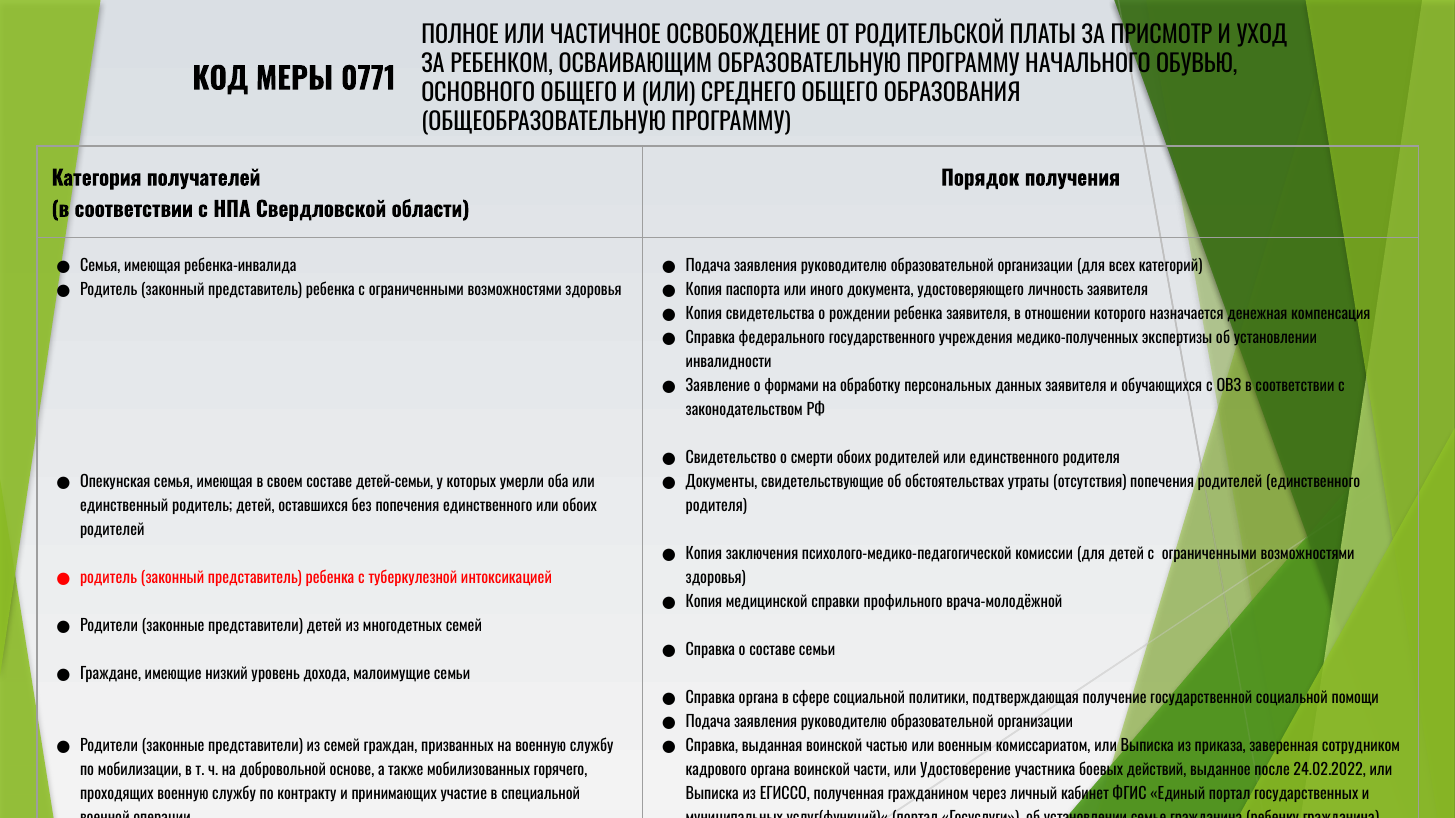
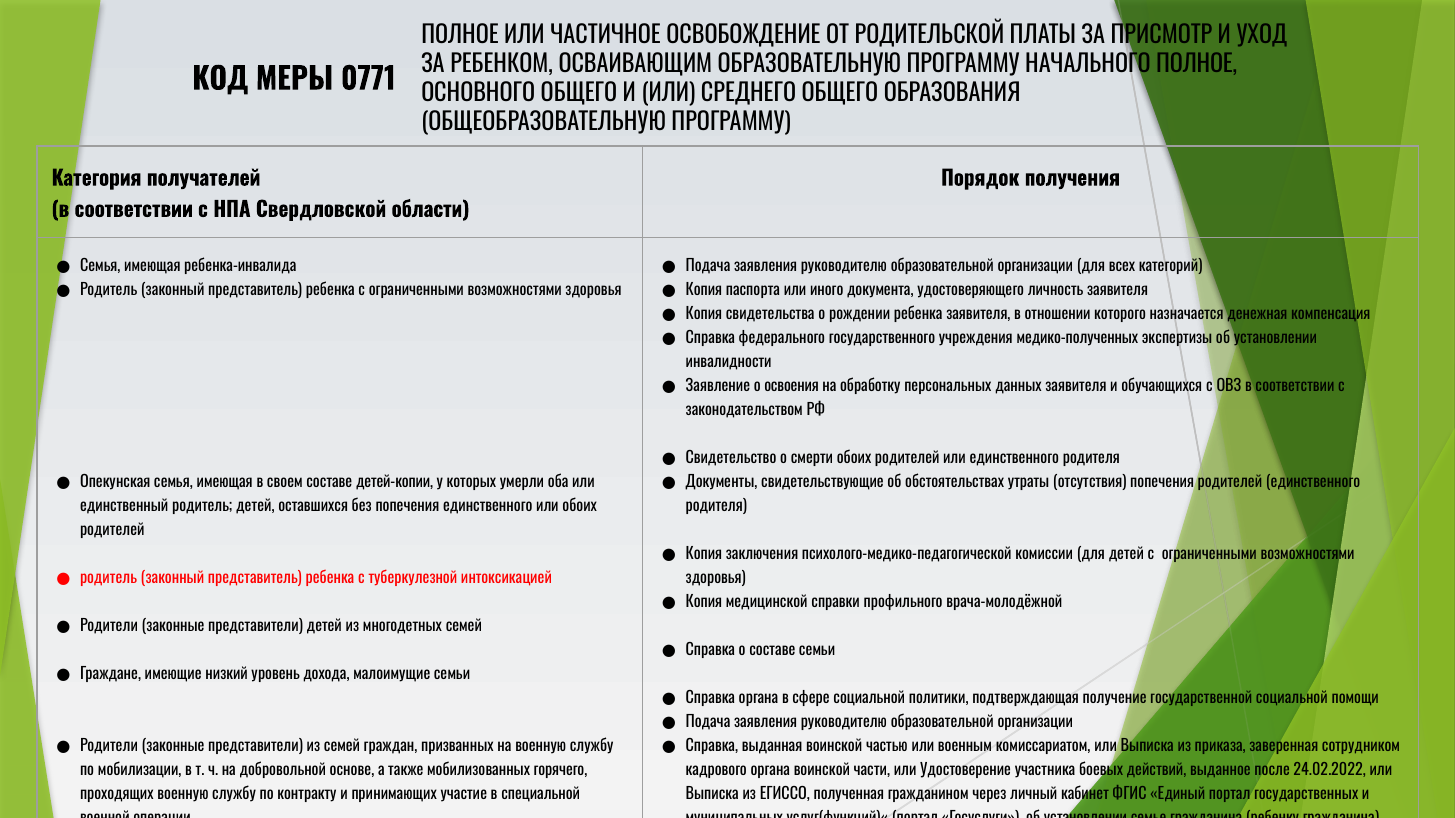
НАЧАЛЬНОГО ОБУВЬЮ: ОБУВЬЮ -> ПОЛНОЕ
формами: формами -> освоения
детей-семьи: детей-семьи -> детей-копии
